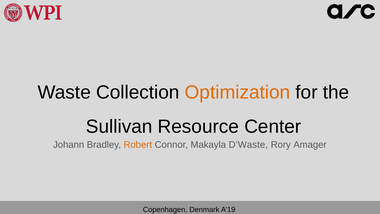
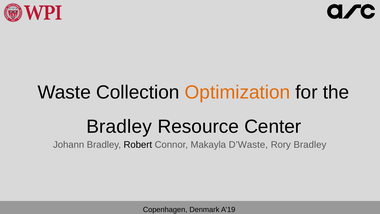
Sullivan at (119, 126): Sullivan -> Bradley
Robert colour: orange -> black
Rory Amager: Amager -> Bradley
